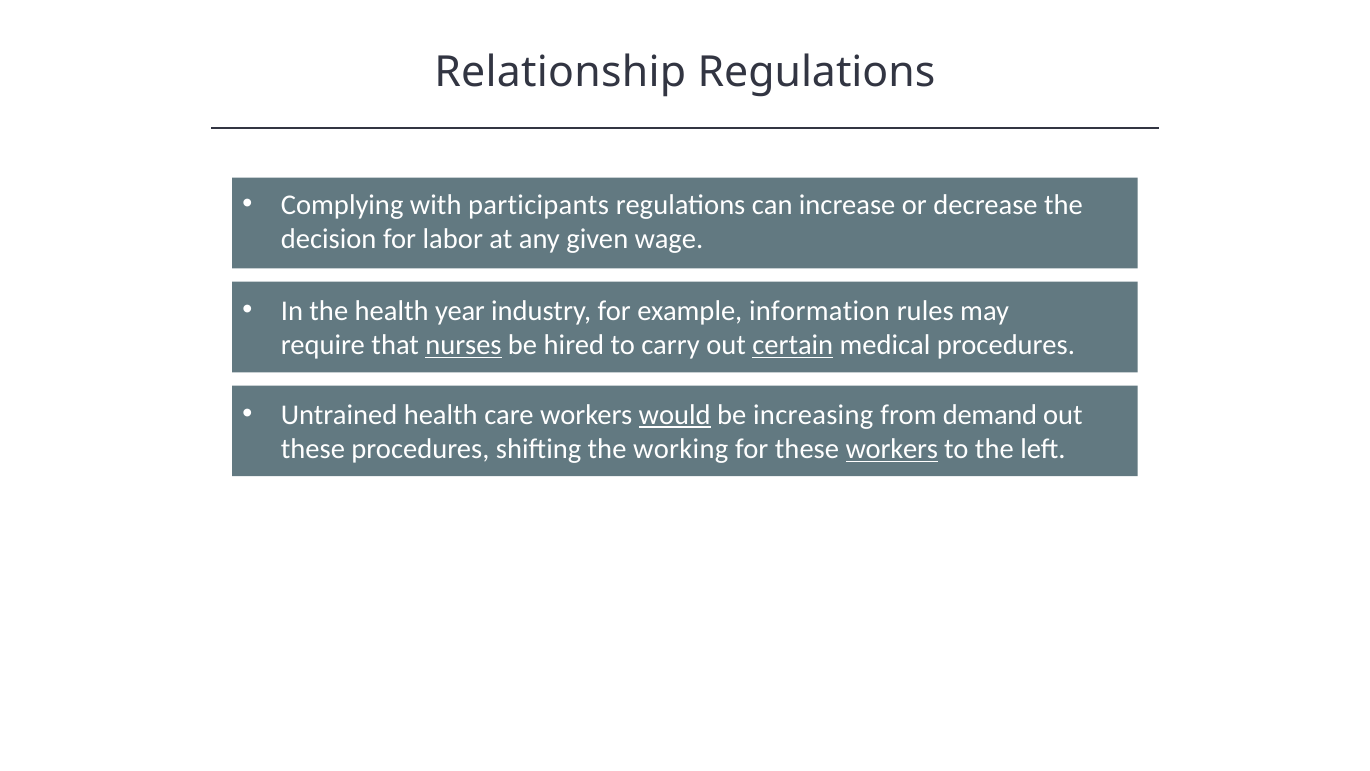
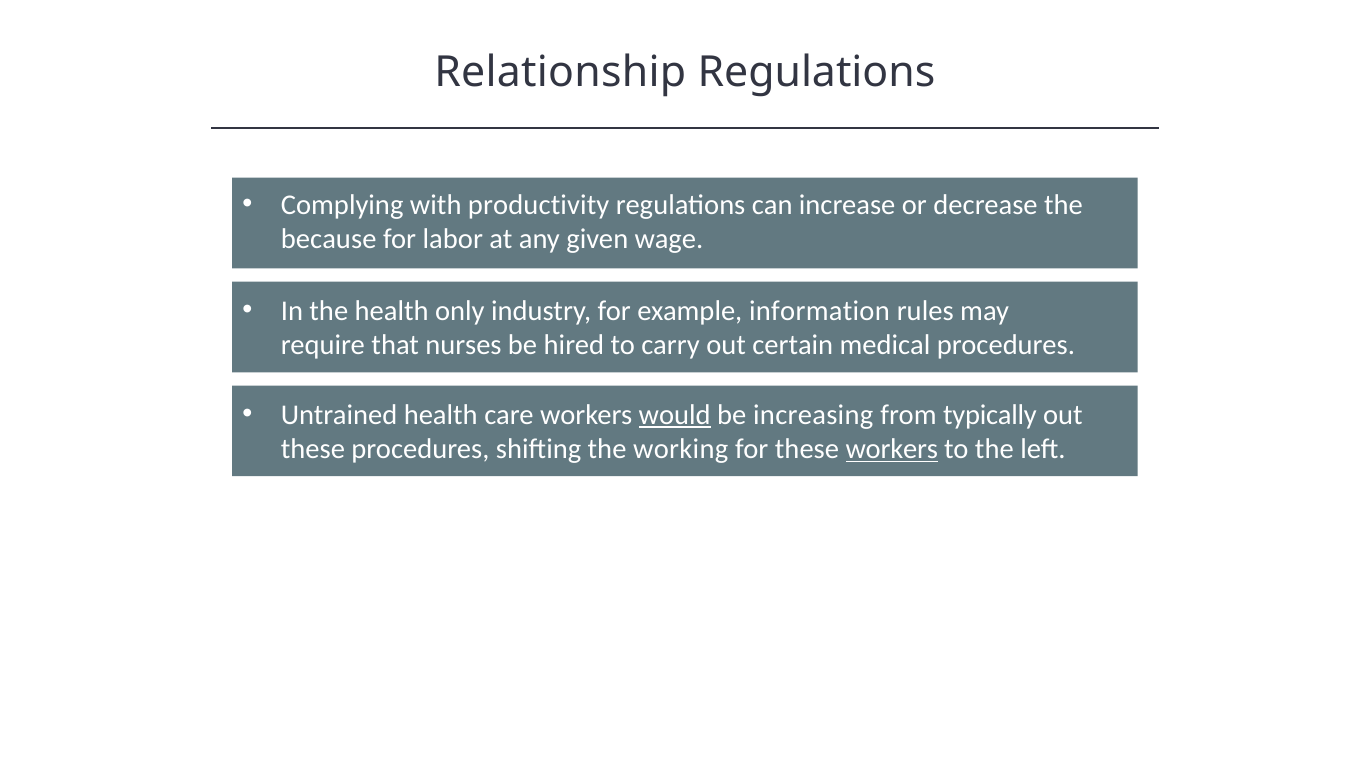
participants: participants -> productivity
decision: decision -> because
year: year -> only
nurses underline: present -> none
certain underline: present -> none
demand: demand -> typically
